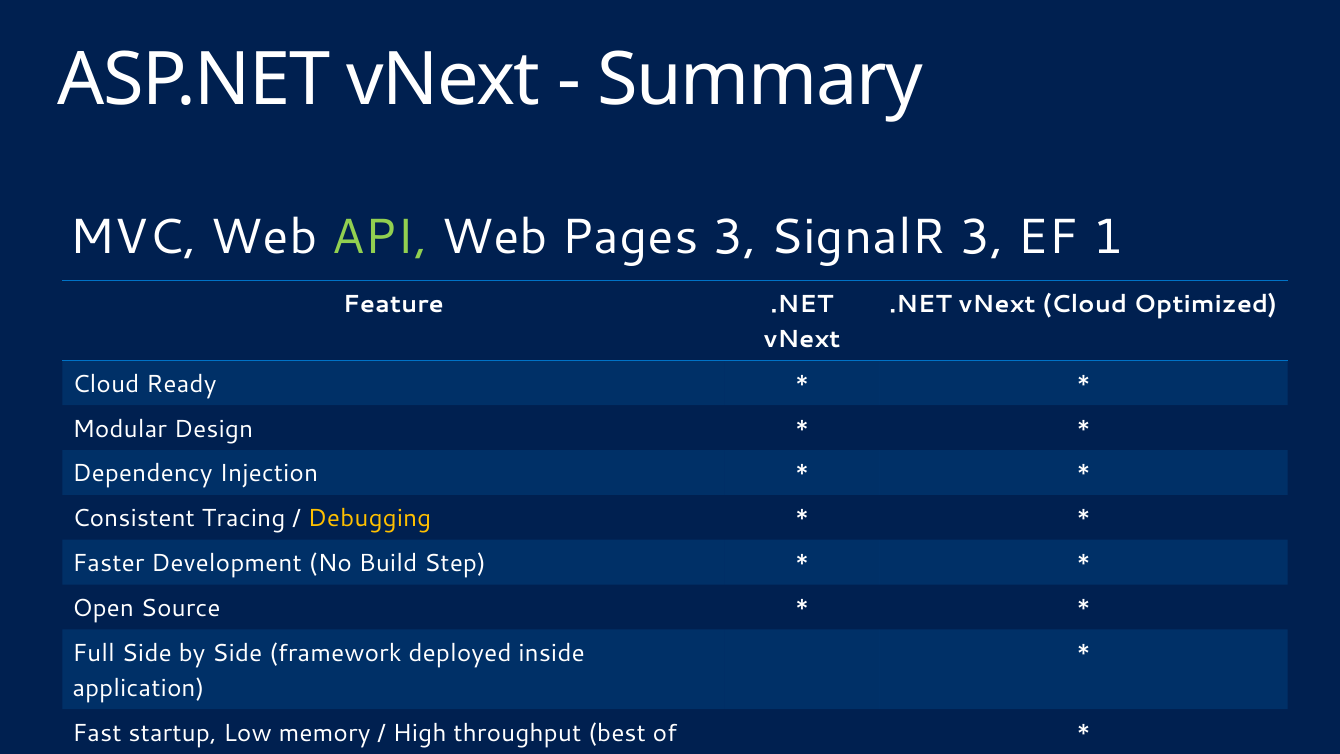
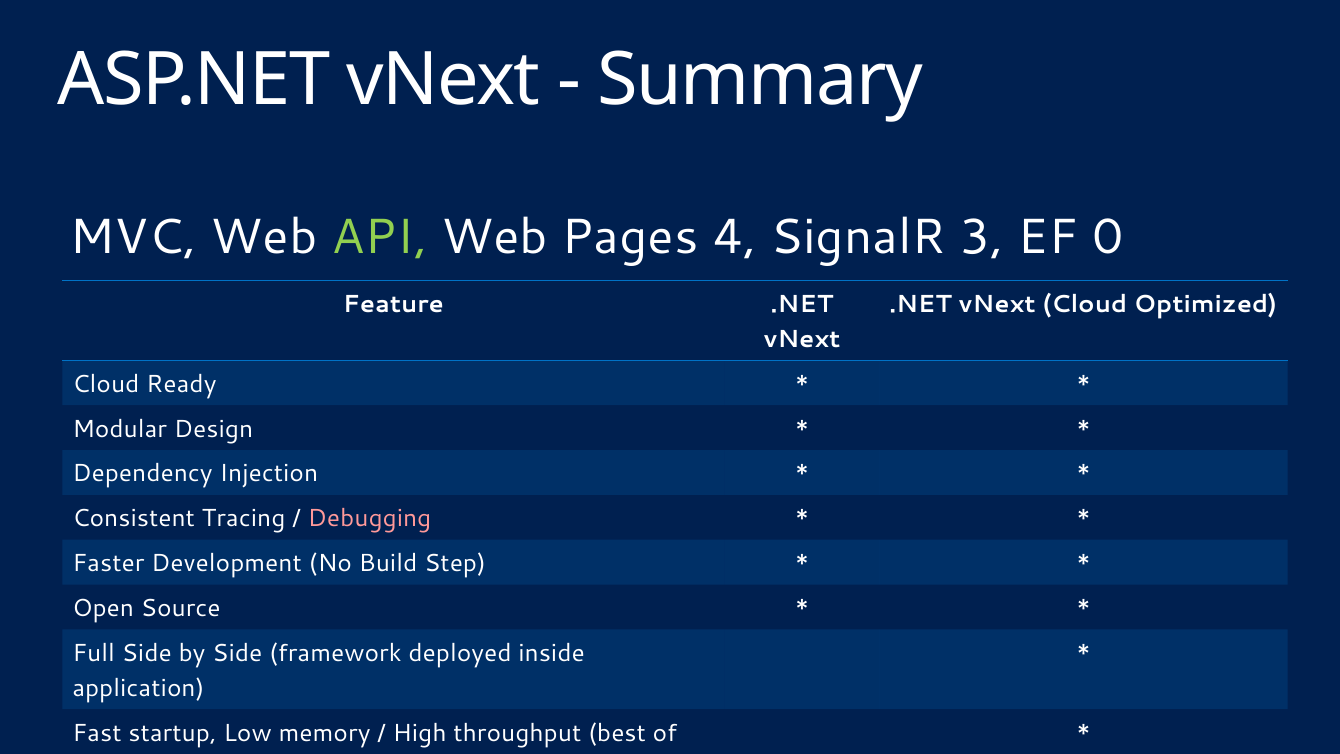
Pages 3: 3 -> 4
1: 1 -> 0
Debugging colour: yellow -> pink
